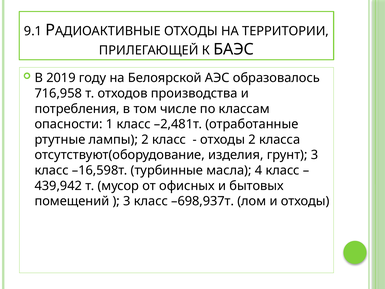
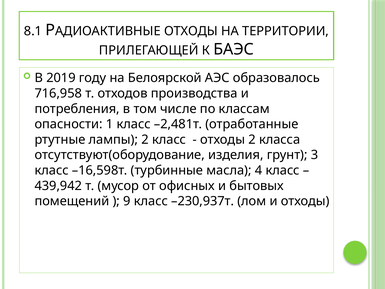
9.1: 9.1 -> 8.1
3 at (127, 201): 3 -> 9
–698,937т: –698,937т -> –230,937т
